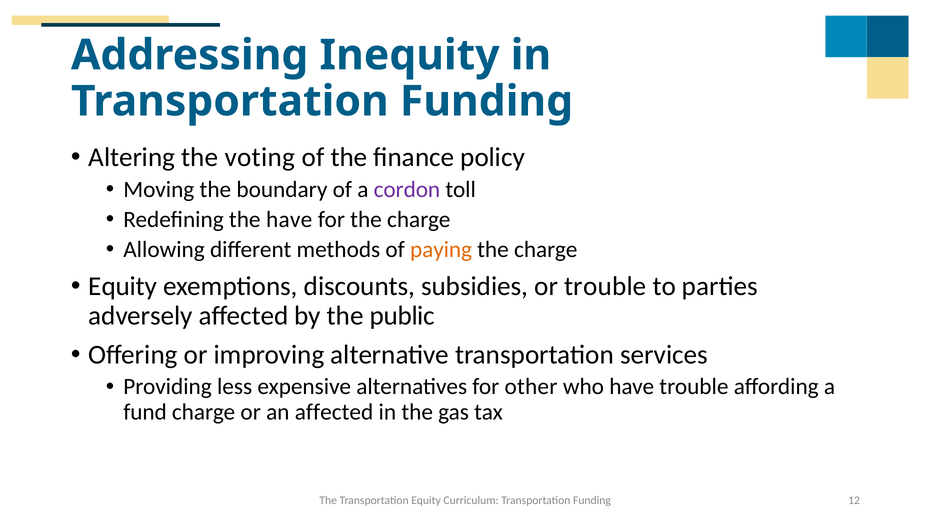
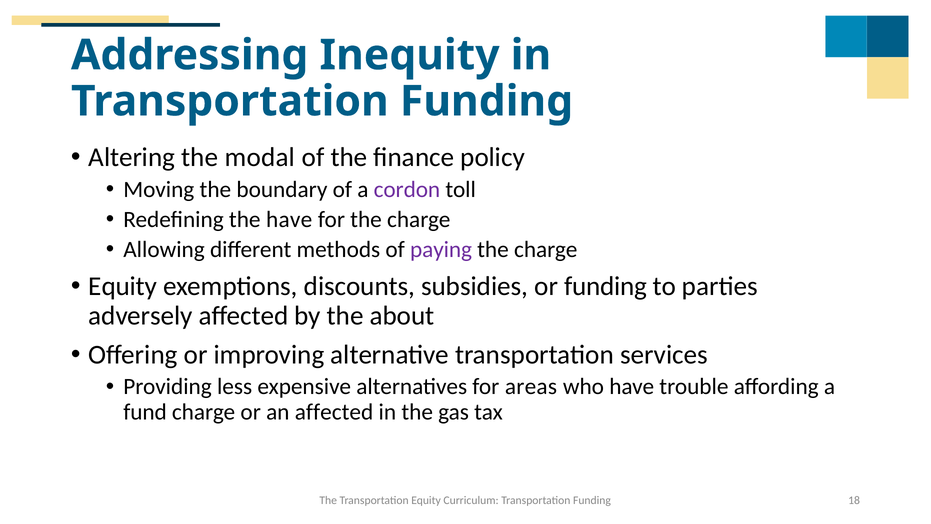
voting: voting -> modal
paying colour: orange -> purple
or trouble: trouble -> funding
public: public -> about
other: other -> areas
12: 12 -> 18
